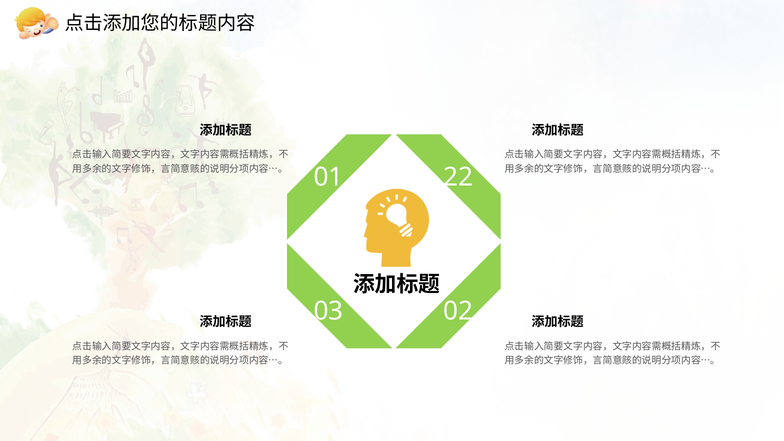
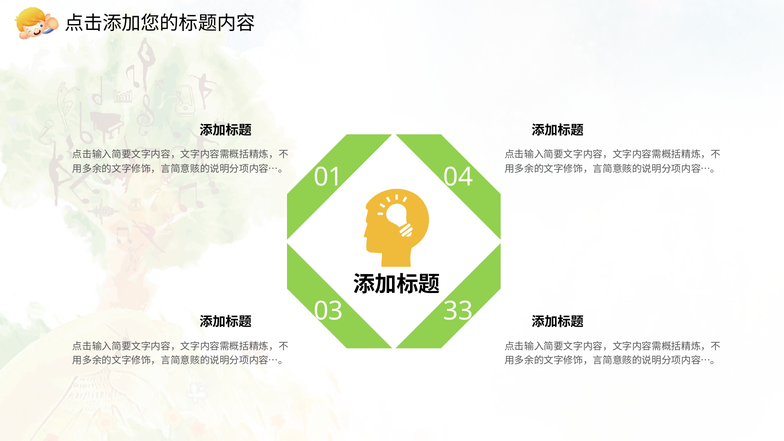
22: 22 -> 04
02: 02 -> 33
